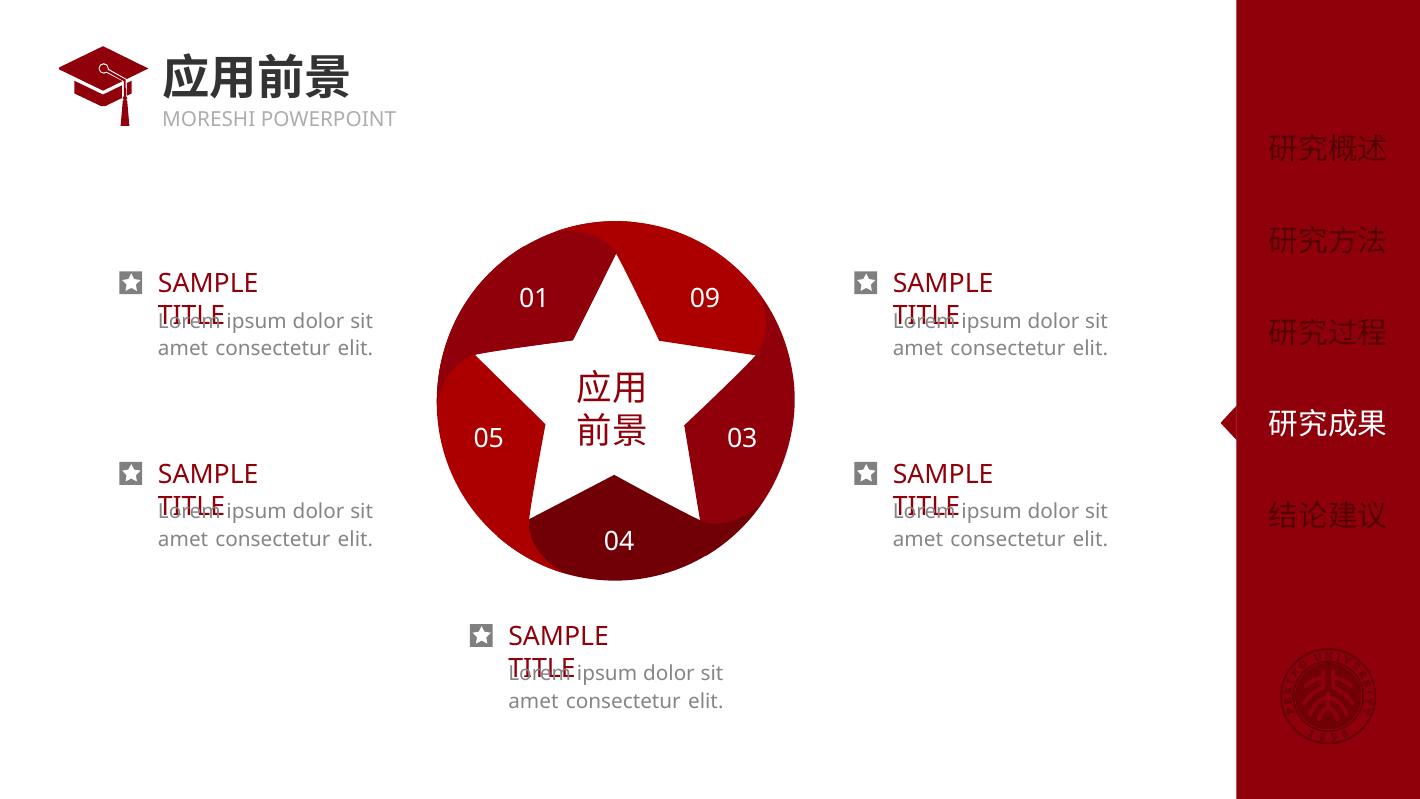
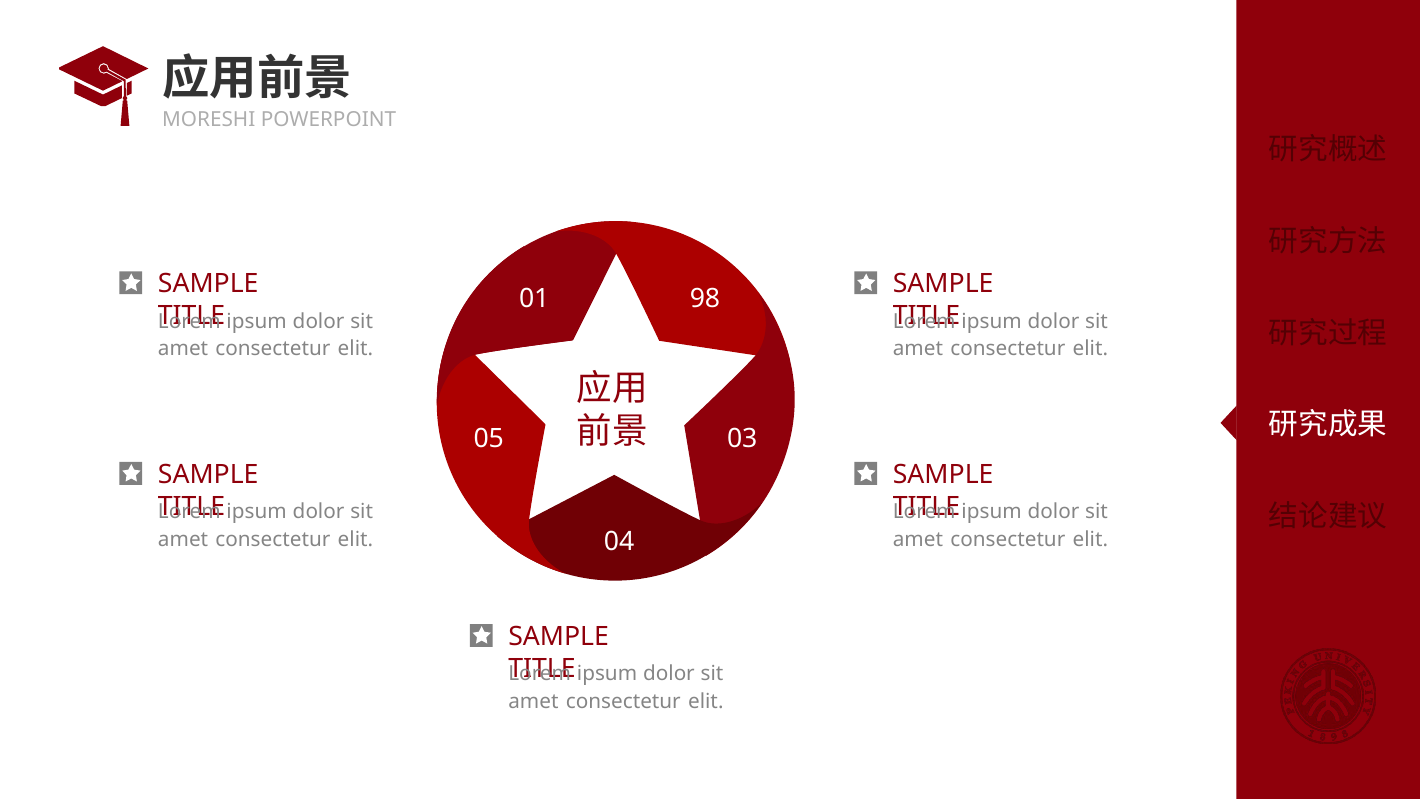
09: 09 -> 98
